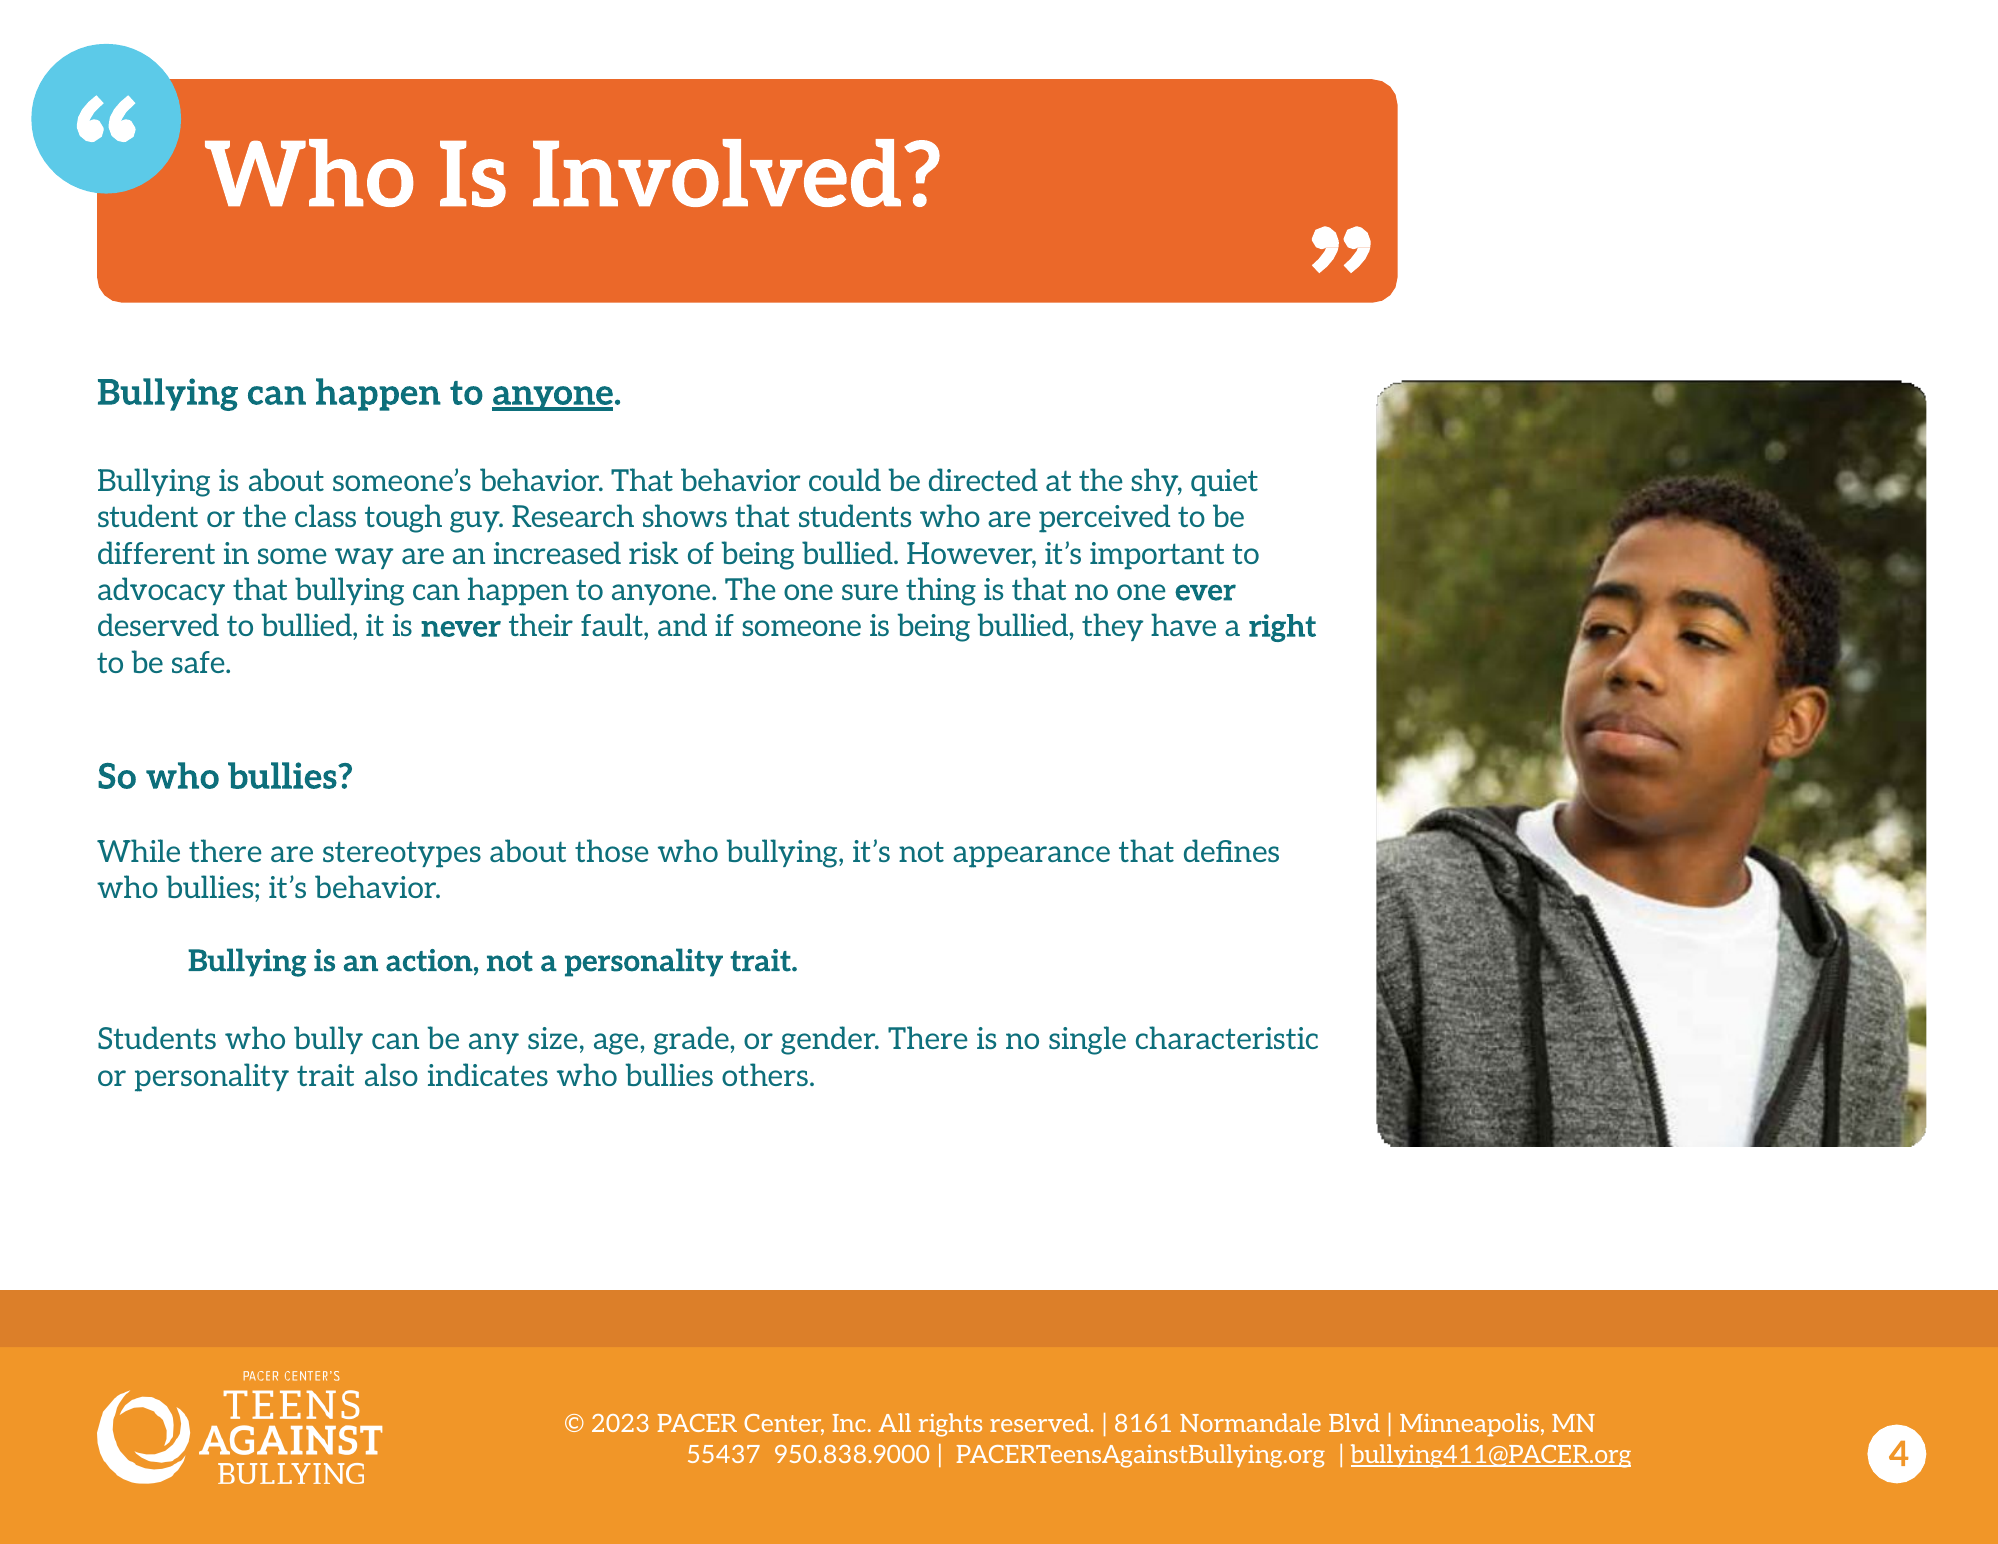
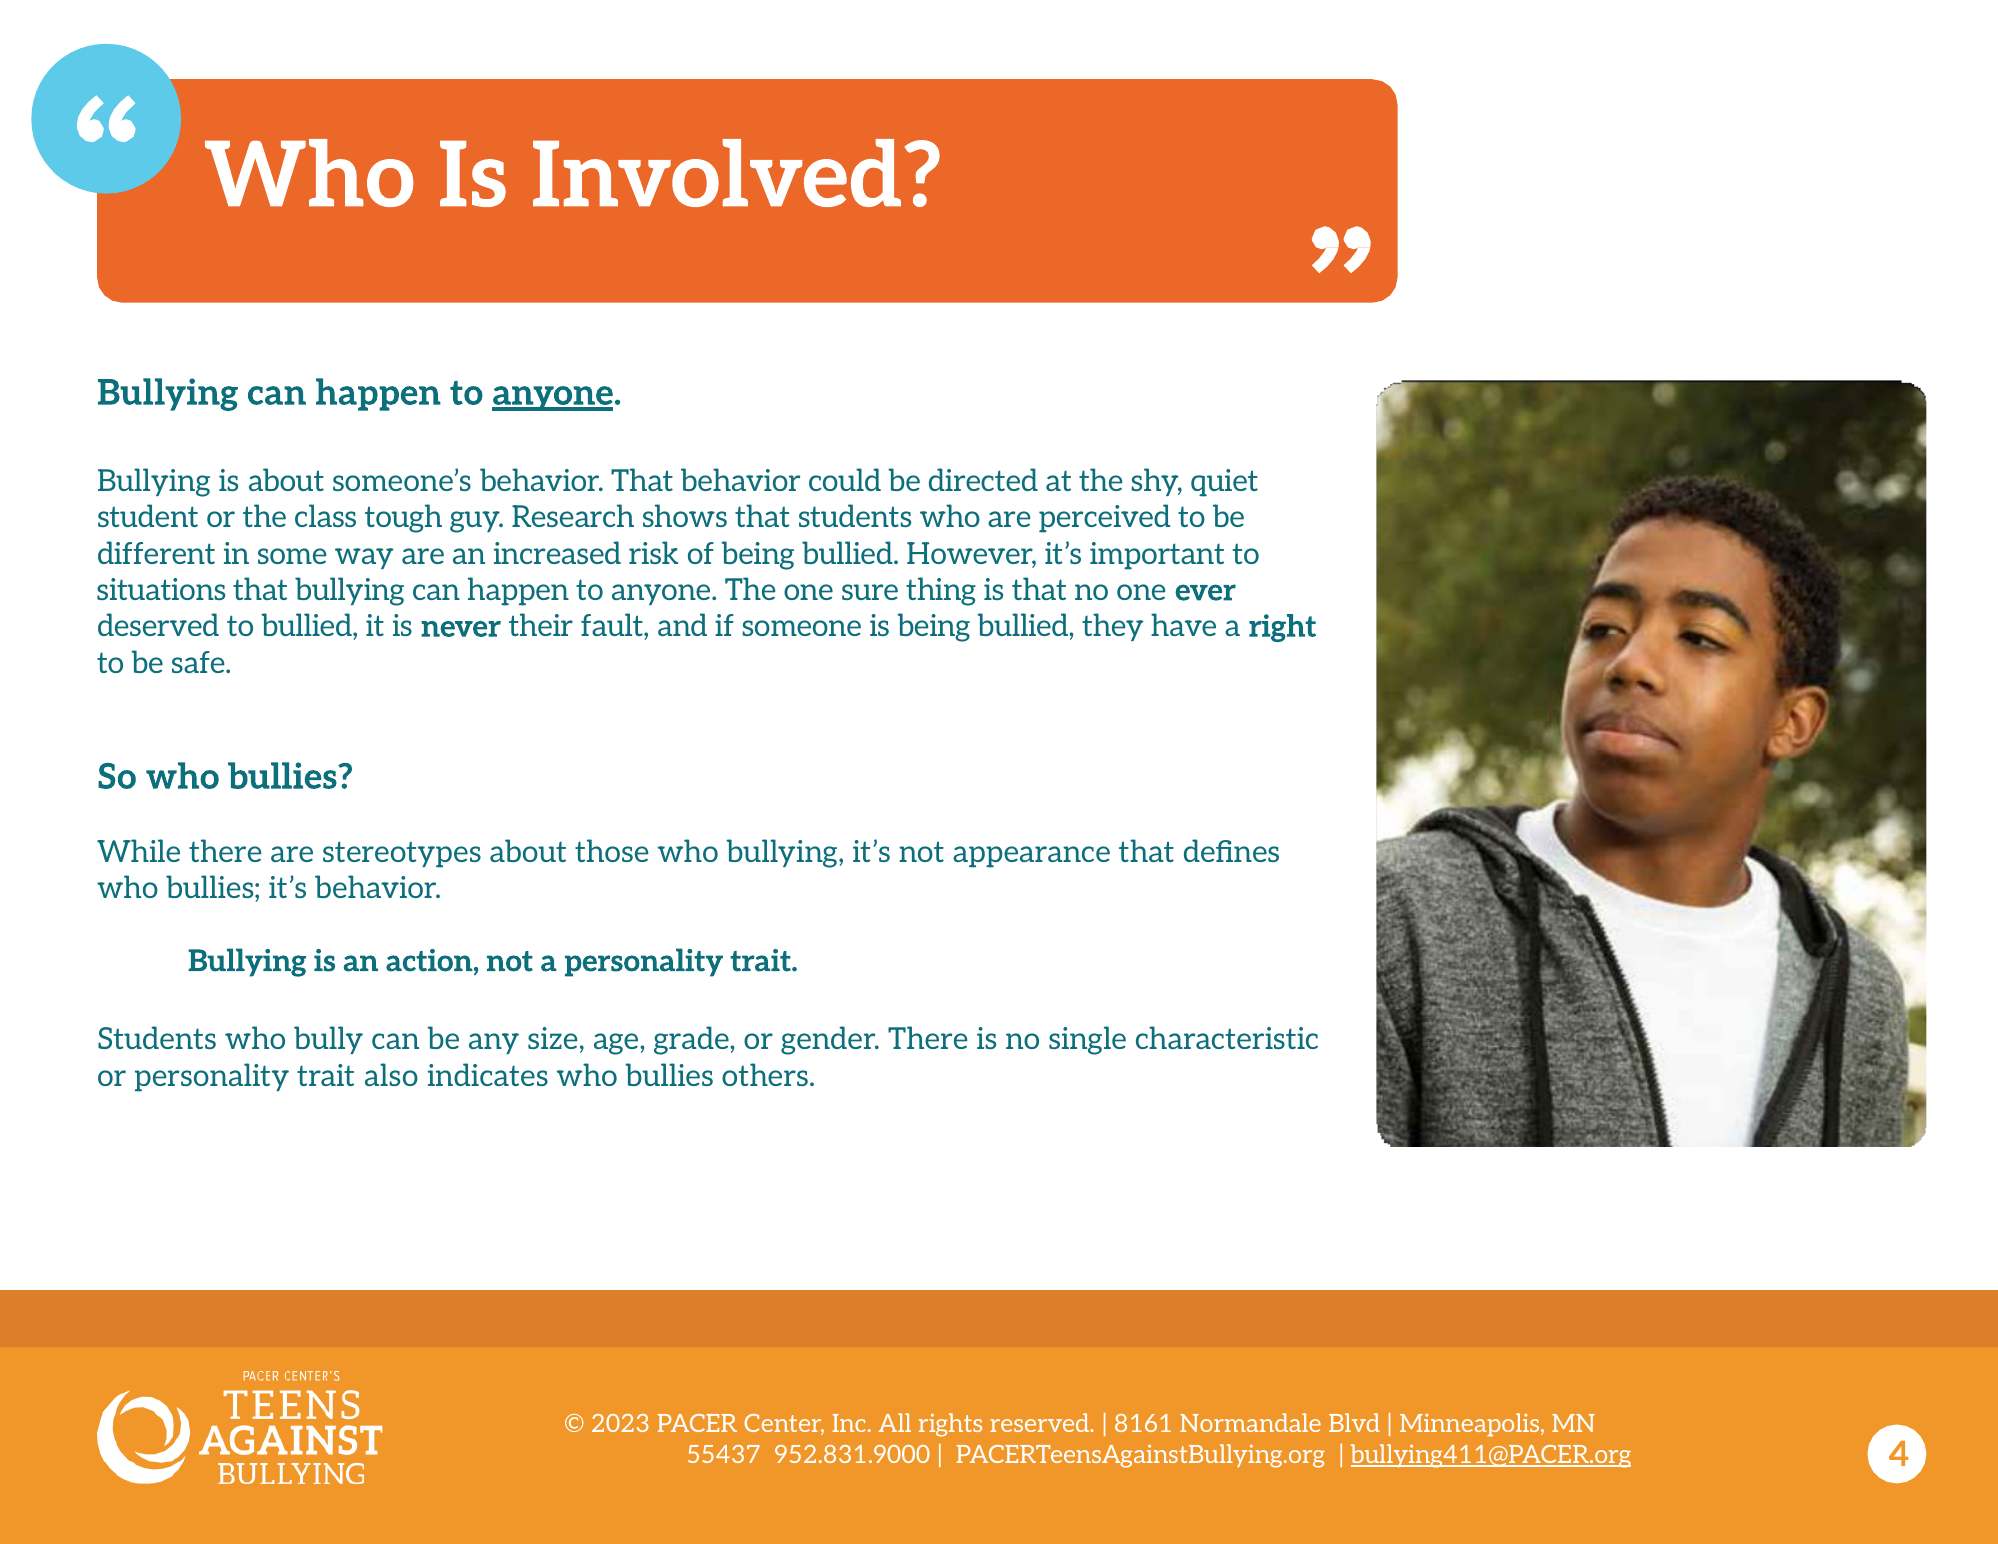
advocacy: advocacy -> situations
950.838.9000: 950.838.9000 -> 952.831.9000
